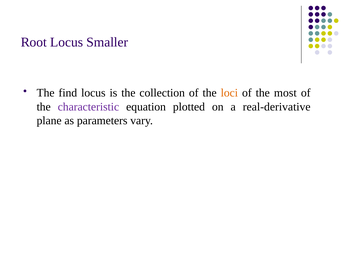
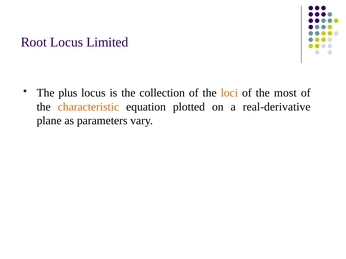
Smaller: Smaller -> Limited
find: find -> plus
characteristic colour: purple -> orange
